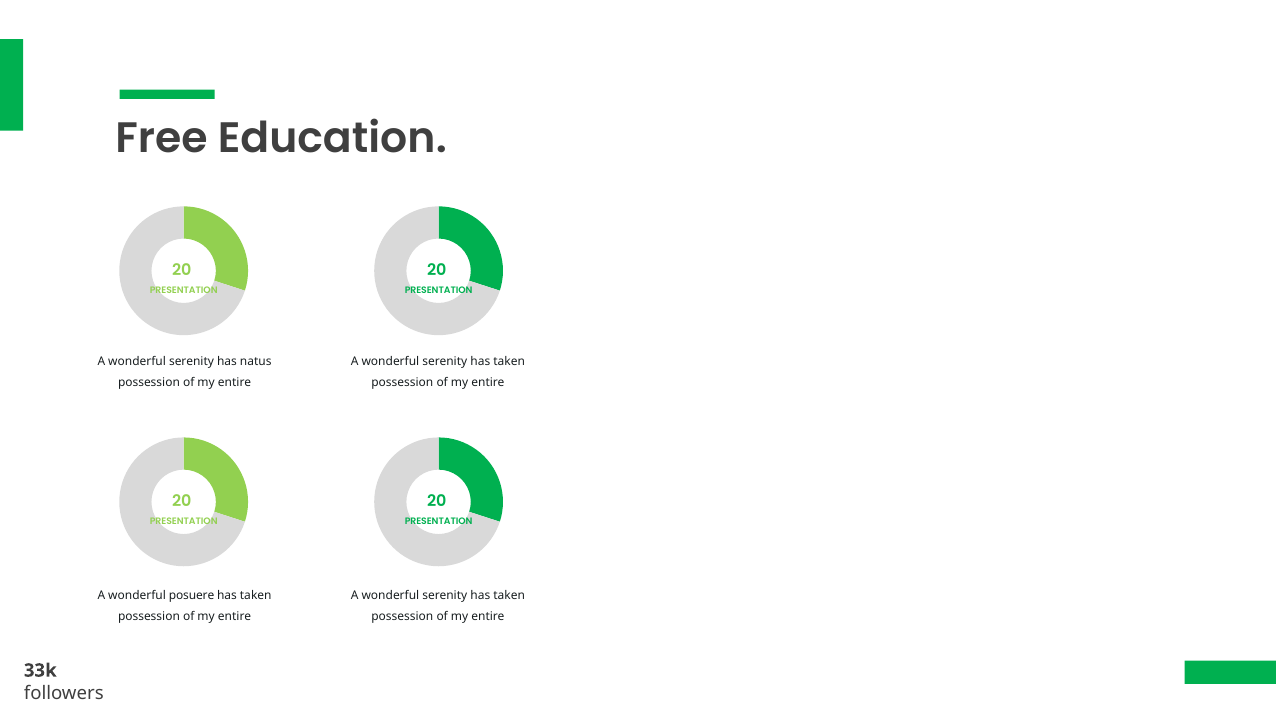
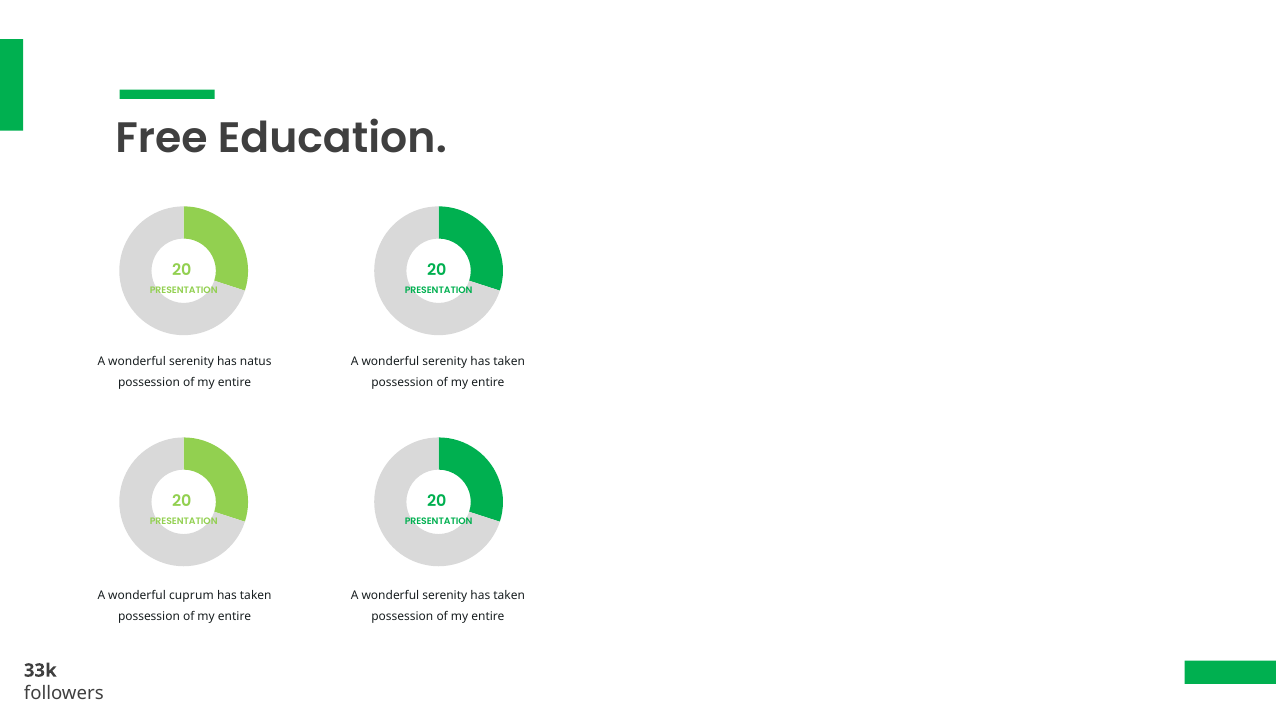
posuere: posuere -> cuprum
